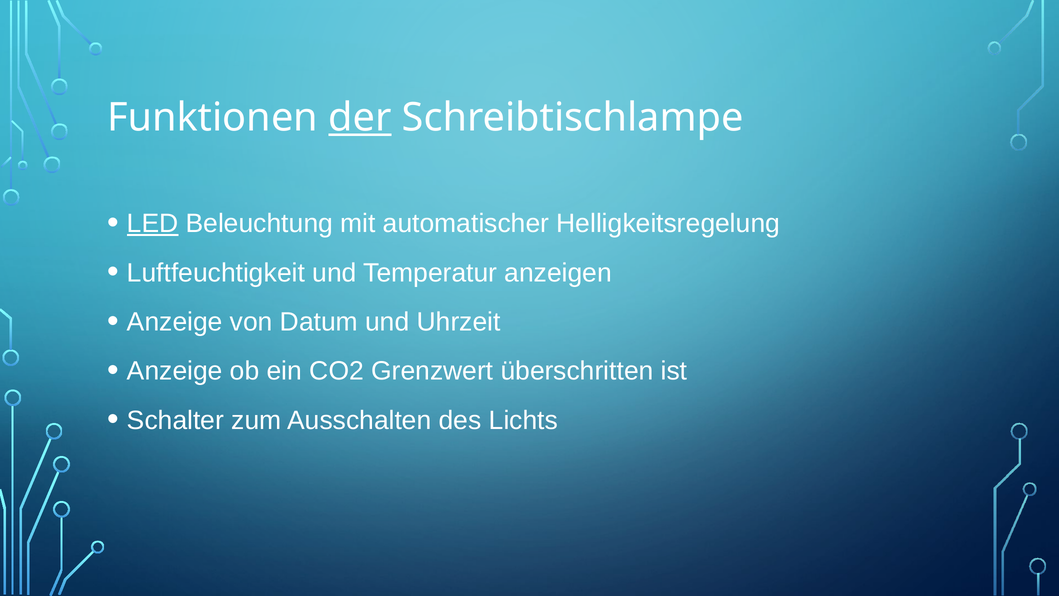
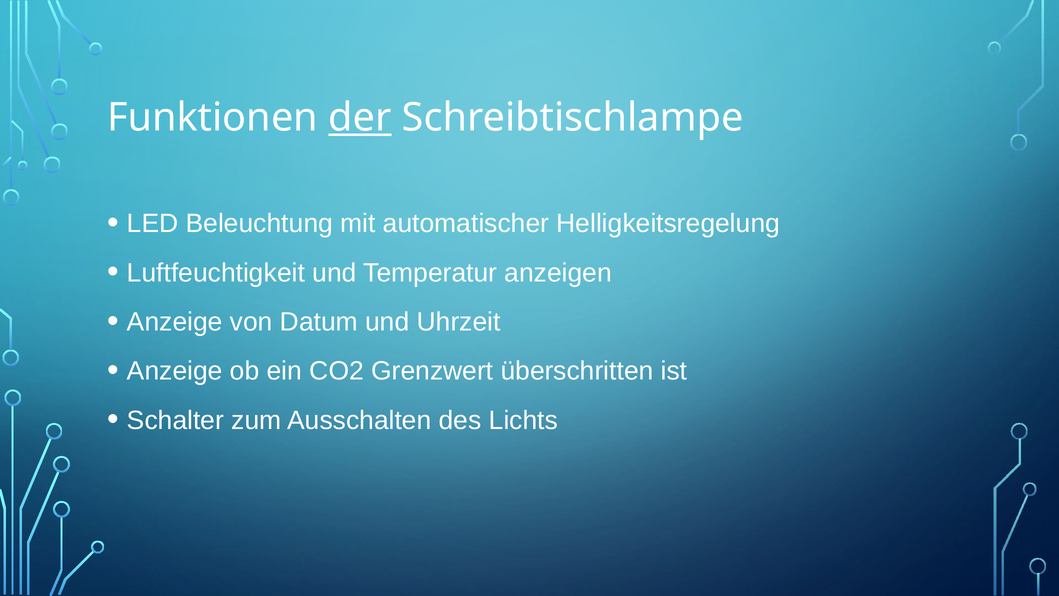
LED underline: present -> none
